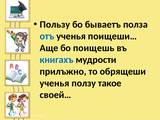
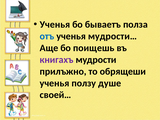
Пользу at (55, 25): Пользу -> Ученья
поищеши…: поищеши… -> мудрости…
книгахъ colour: blue -> purple
такое: такое -> душе
